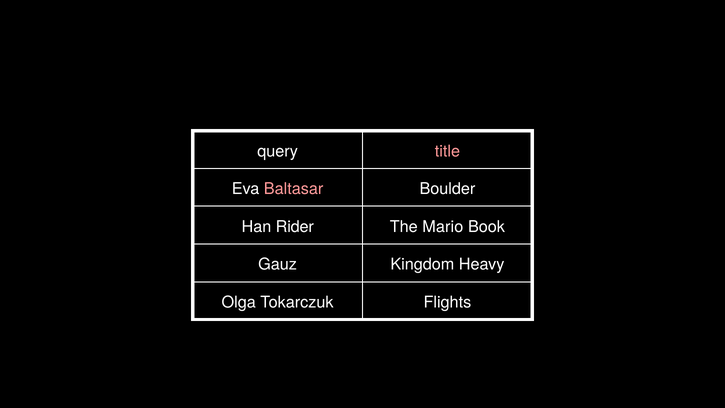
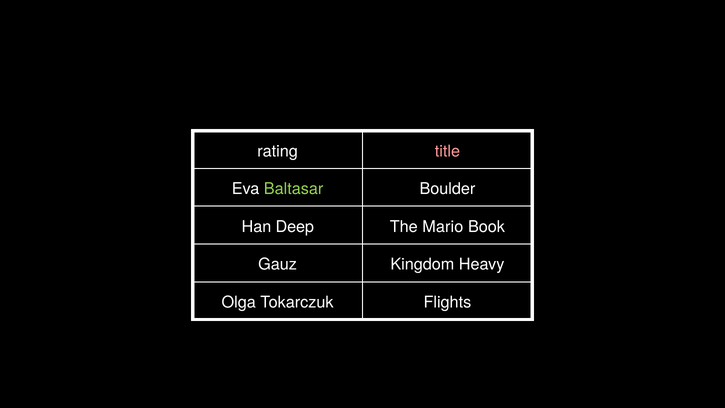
query: query -> rating
Baltasar colour: pink -> light green
Rider: Rider -> Deep
